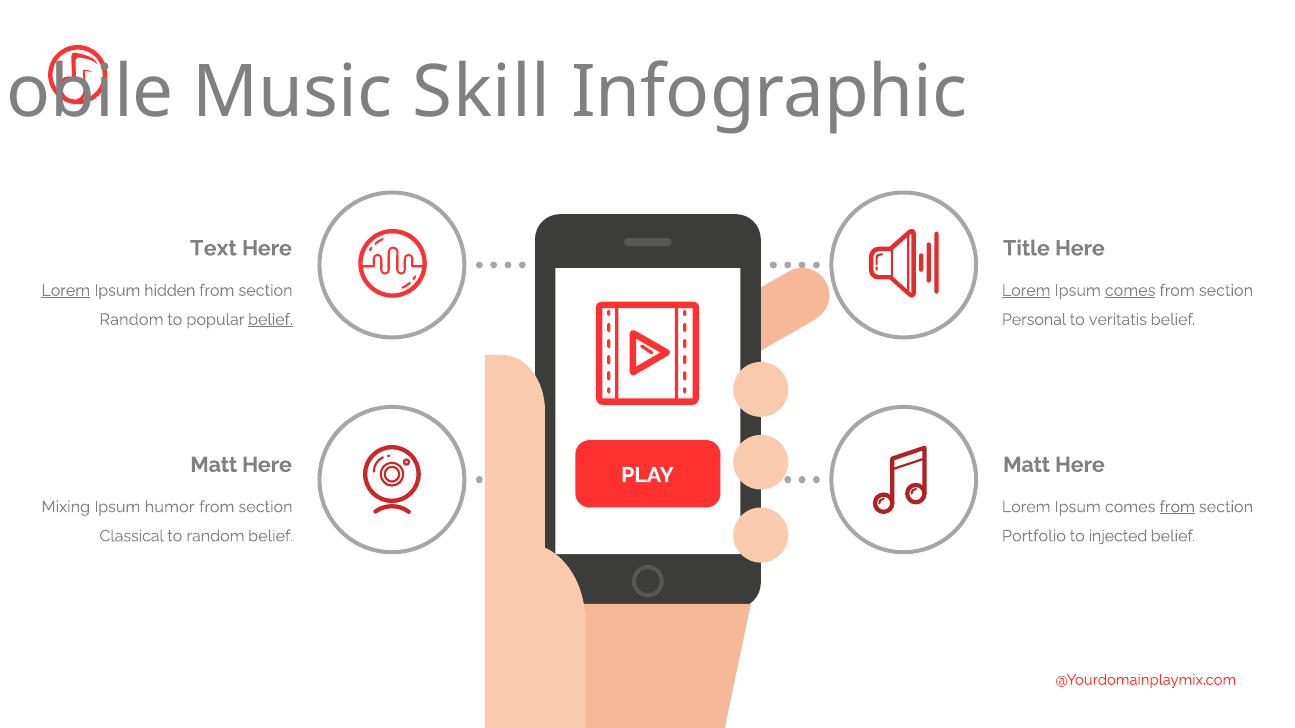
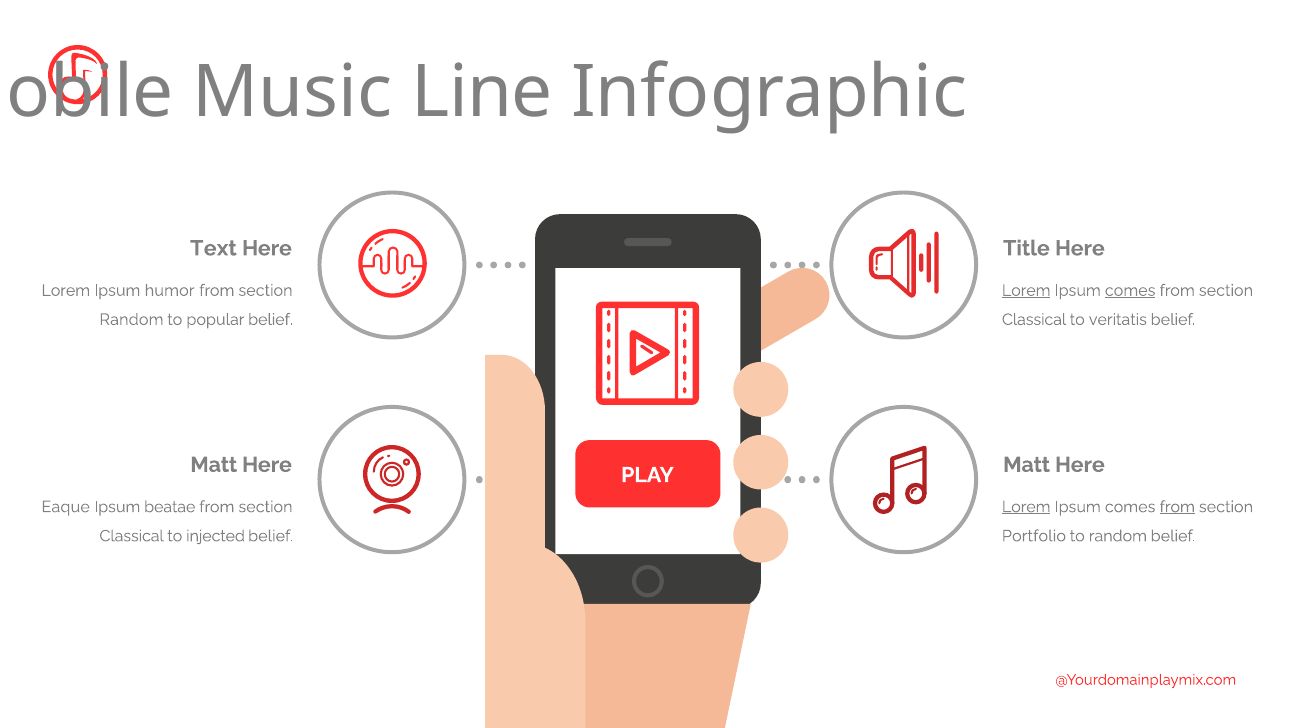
Skill: Skill -> Line
Lorem at (66, 291) underline: present -> none
hidden: hidden -> humor
belief at (271, 320) underline: present -> none
Personal at (1034, 320): Personal -> Classical
Mixing: Mixing -> Eaque
humor: humor -> beatae
Lorem at (1026, 507) underline: none -> present
to random: random -> injected
to injected: injected -> random
